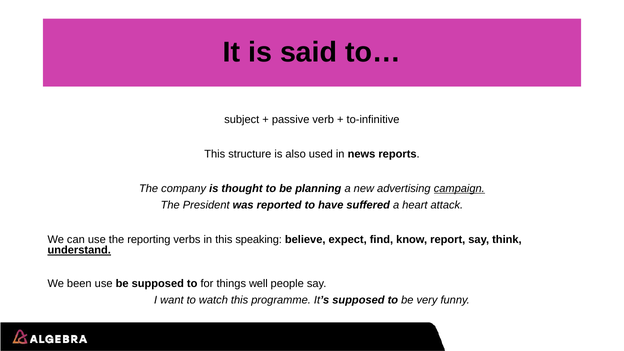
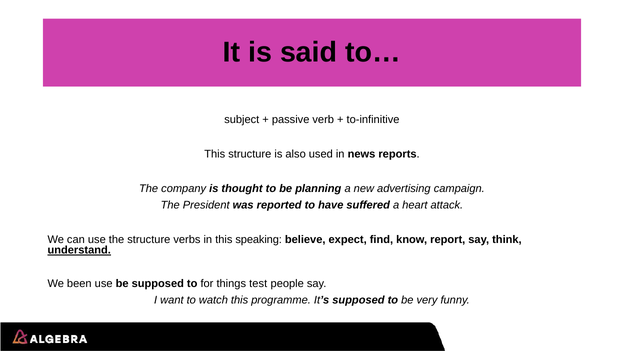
campaign underline: present -> none
the reporting: reporting -> structure
well: well -> test
